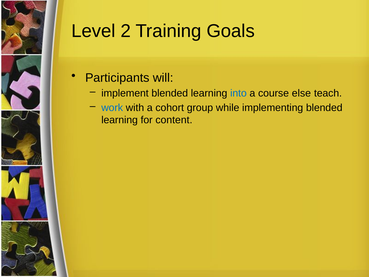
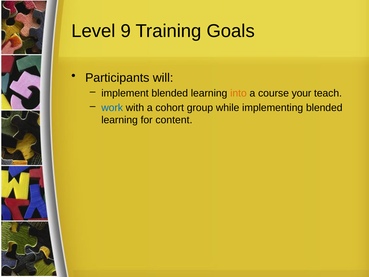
2: 2 -> 9
into colour: blue -> orange
else: else -> your
